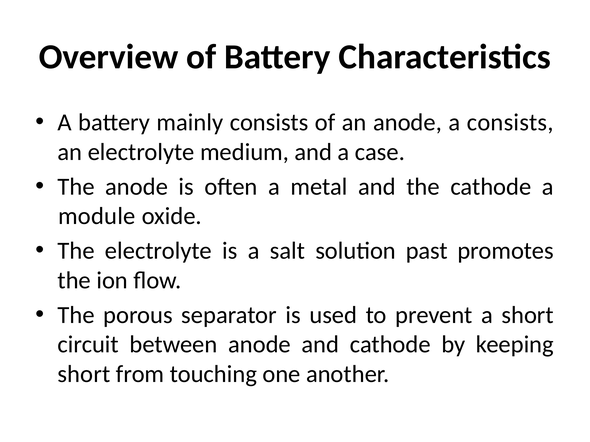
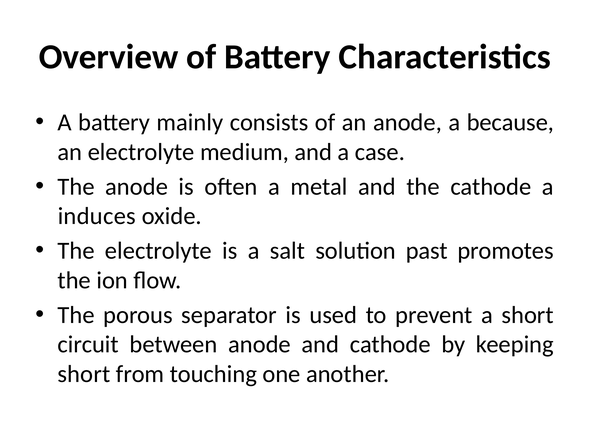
a consists: consists -> because
module: module -> induces
